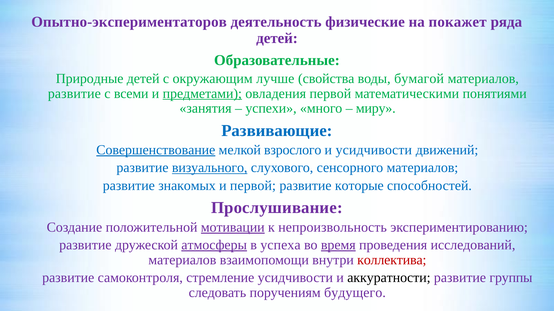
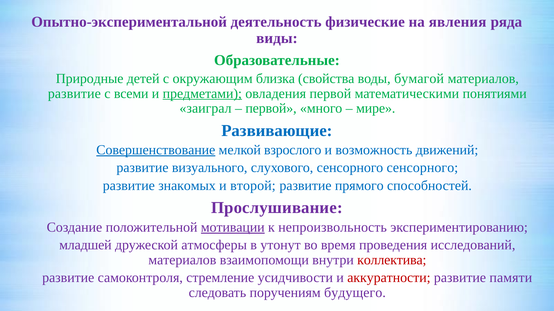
Опытно-экспериментаторов: Опытно-экспериментаторов -> Опытно-экспериментальной
покажет: покажет -> явления
детей at (277, 38): детей -> виды
лучше: лучше -> близка
занятия: занятия -> заиграл
успехи at (271, 109): успехи -> первой
миру: миру -> мире
и усидчивости: усидчивости -> возможность
визуального underline: present -> none
сенсорного материалов: материалов -> сенсорного
и первой: первой -> второй
которые: которые -> прямого
развитие at (85, 245): развитие -> младшей
атмосферы underline: present -> none
успеха: успеха -> утонут
время underline: present -> none
аккуратности colour: black -> red
группы: группы -> памяти
